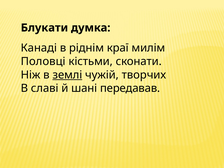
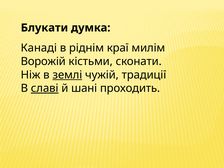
Половці: Половці -> Ворожій
творчих: творчих -> традиції
славі underline: none -> present
передавав: передавав -> проходить
